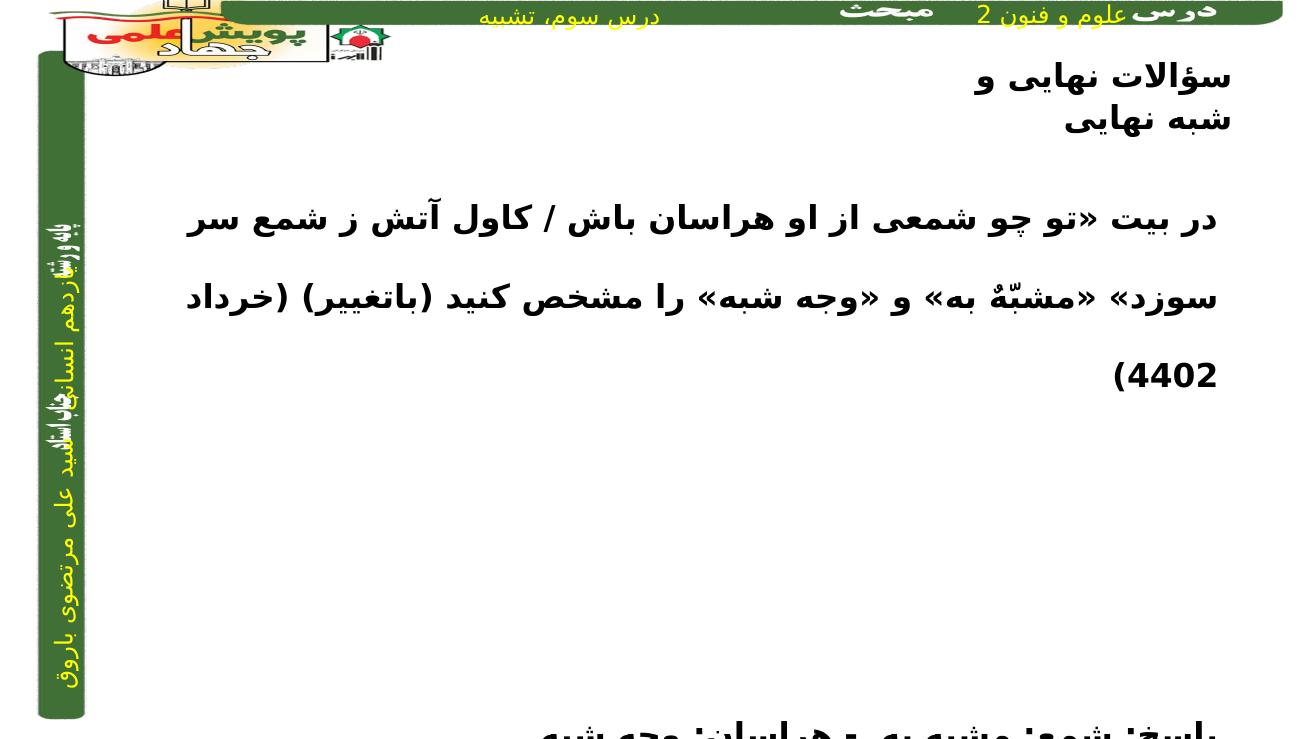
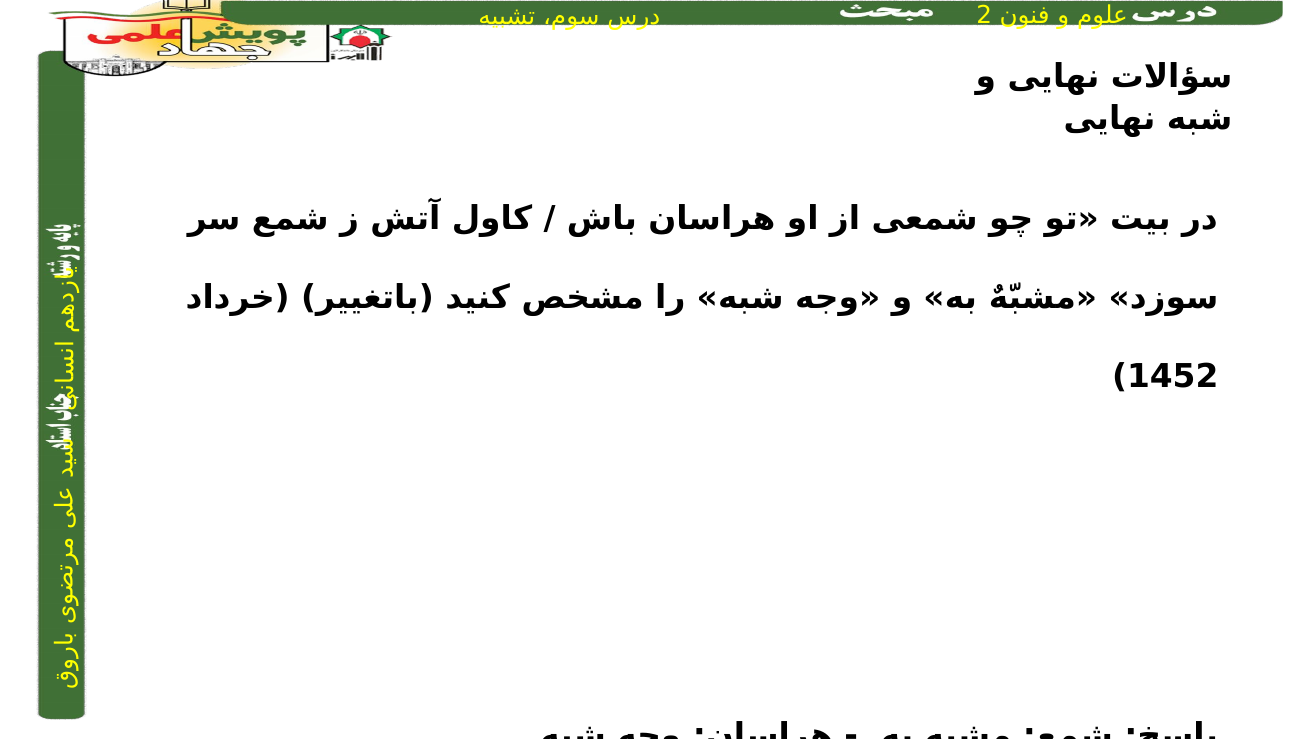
4402: 4402 -> 1452
